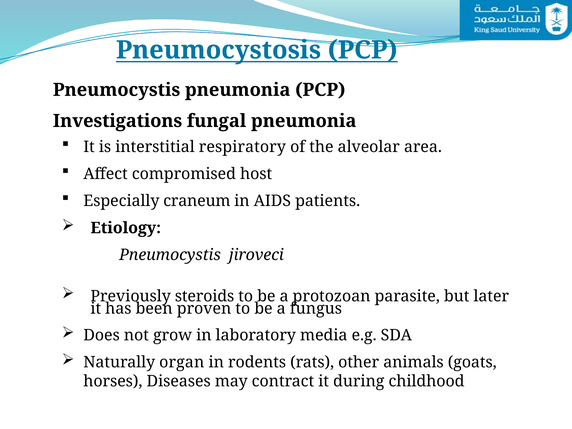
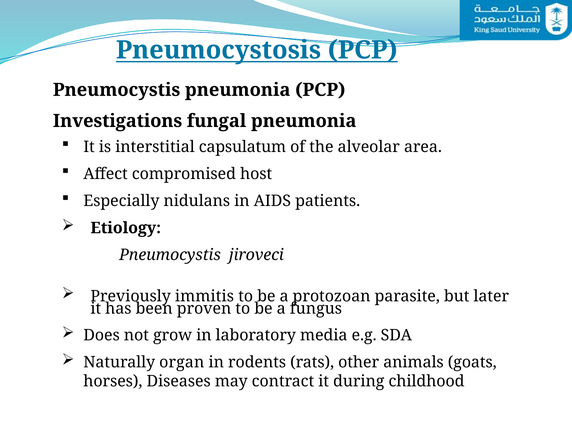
respiratory: respiratory -> capsulatum
craneum: craneum -> nidulans
steroids: steroids -> immitis
